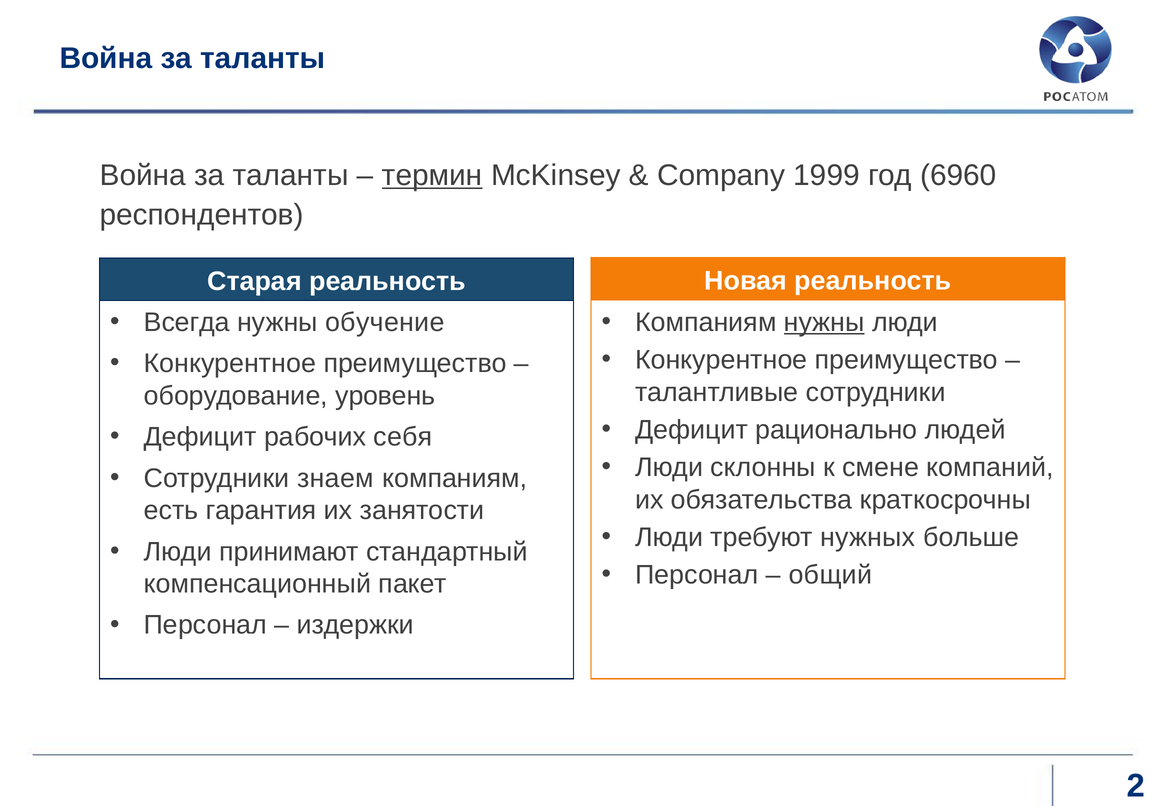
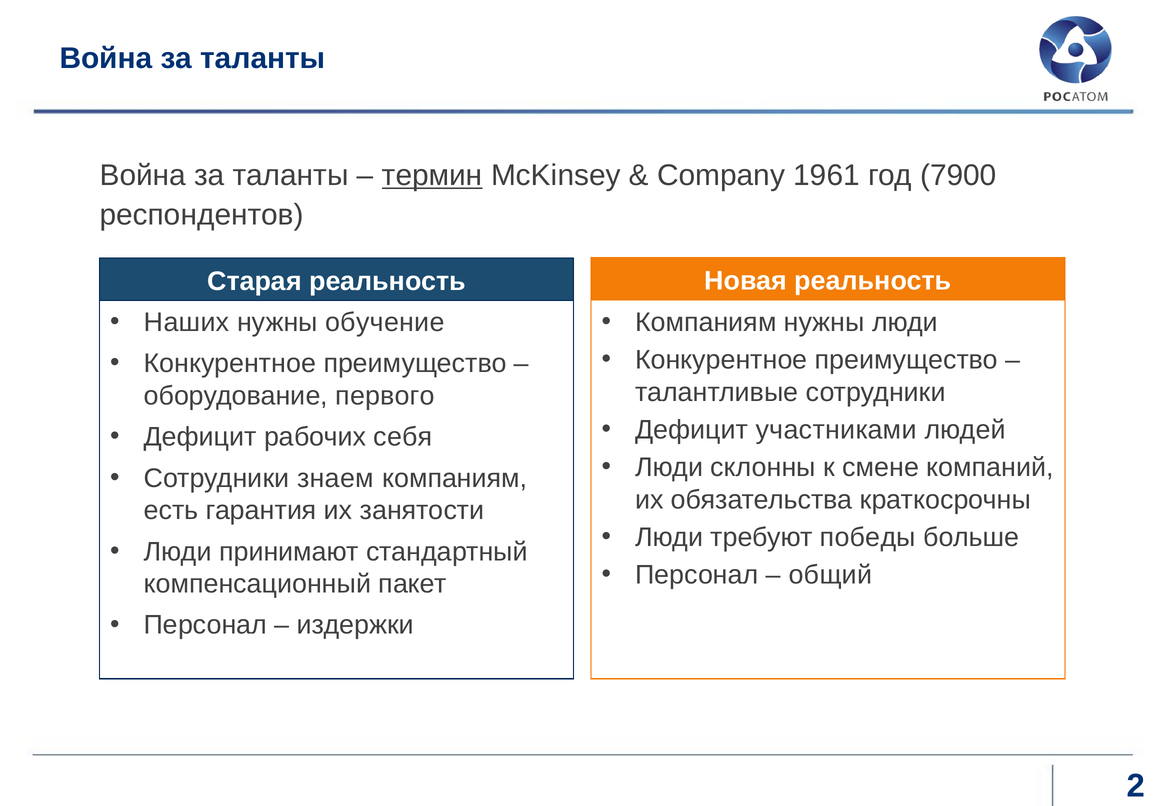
1999: 1999 -> 1961
6960: 6960 -> 7900
Всегда: Всегда -> Наших
нужны at (824, 323) underline: present -> none
уровень: уровень -> первого
рационально: рационально -> участниками
нужных: нужных -> победы
